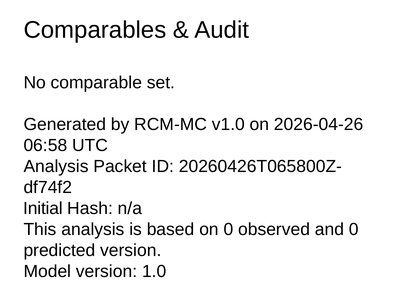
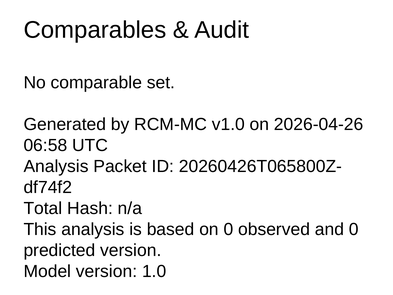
Initial: Initial -> Total
